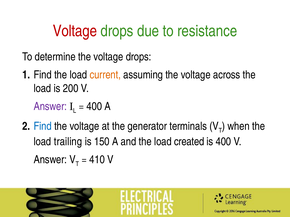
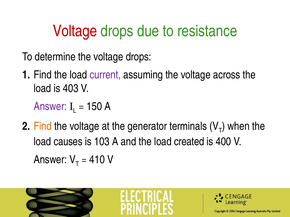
current colour: orange -> purple
200: 200 -> 403
400 at (94, 107): 400 -> 150
Find at (43, 126) colour: blue -> orange
trailing: trailing -> causes
150: 150 -> 103
